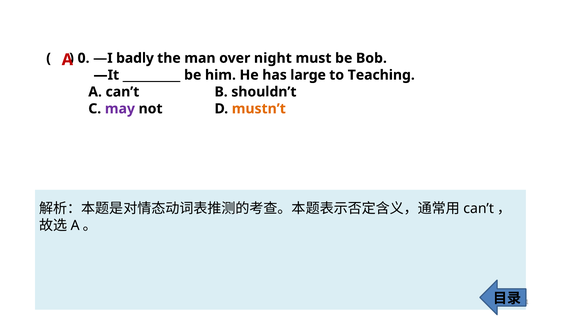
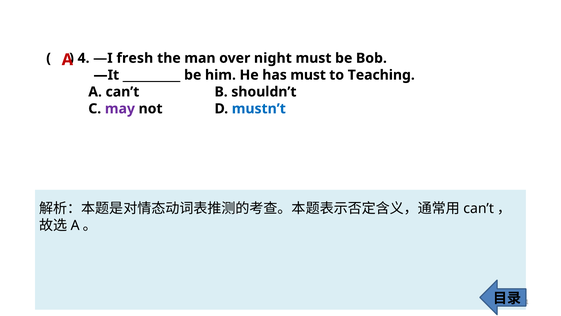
0: 0 -> 4
badly: badly -> fresh
has large: large -> must
mustn’t colour: orange -> blue
